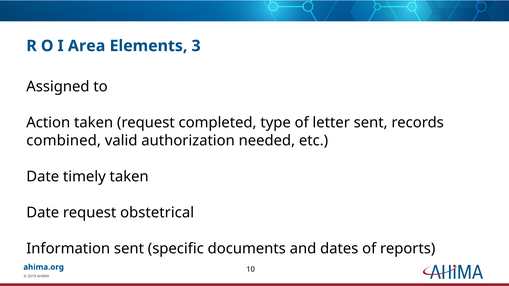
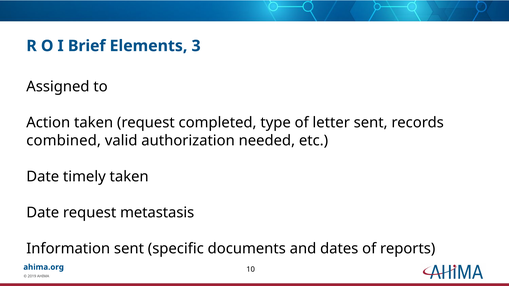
Area: Area -> Brief
obstetrical: obstetrical -> metastasis
